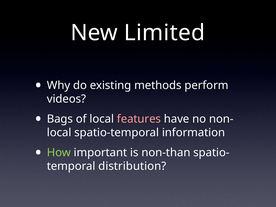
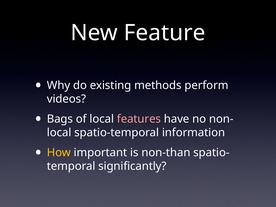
Limited: Limited -> Feature
How colour: light green -> yellow
distribution: distribution -> significantly
